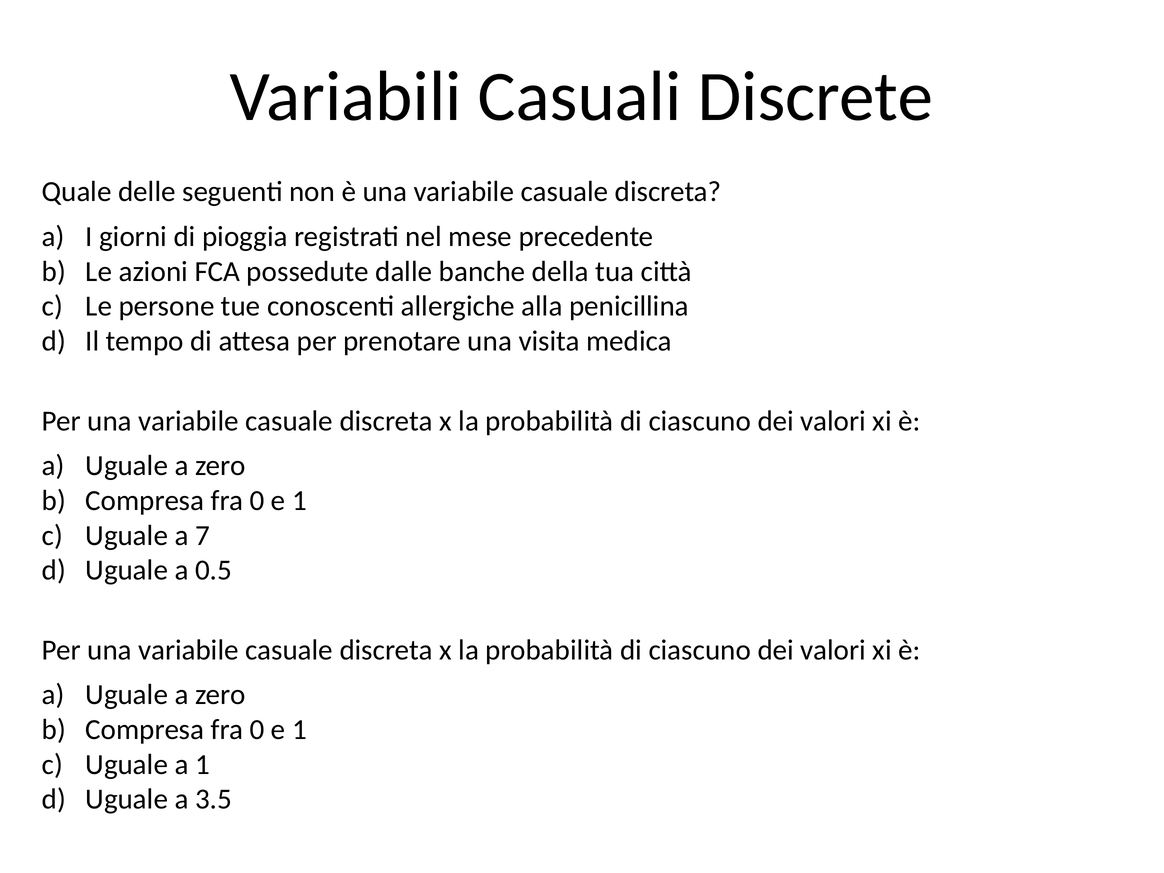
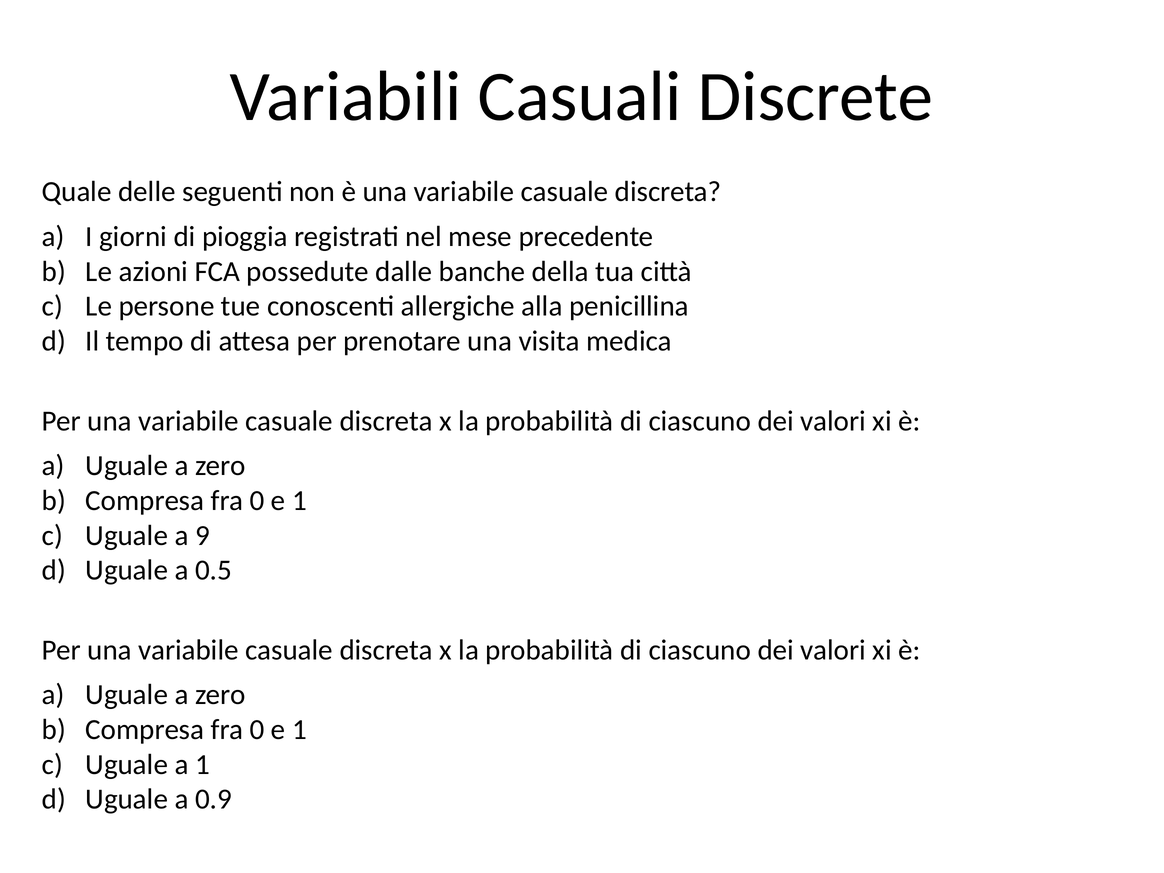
7: 7 -> 9
3.5: 3.5 -> 0.9
